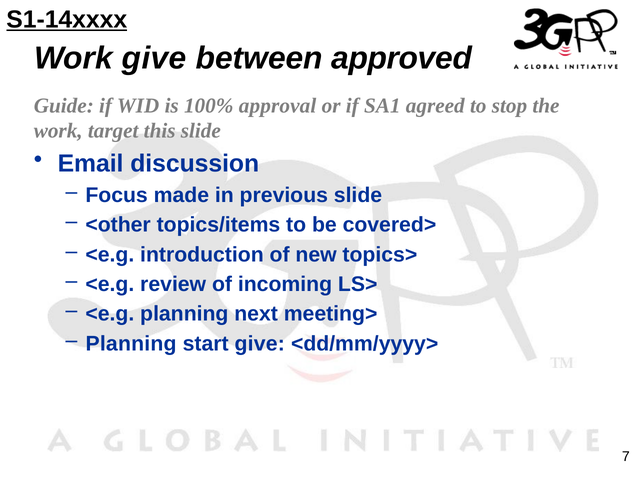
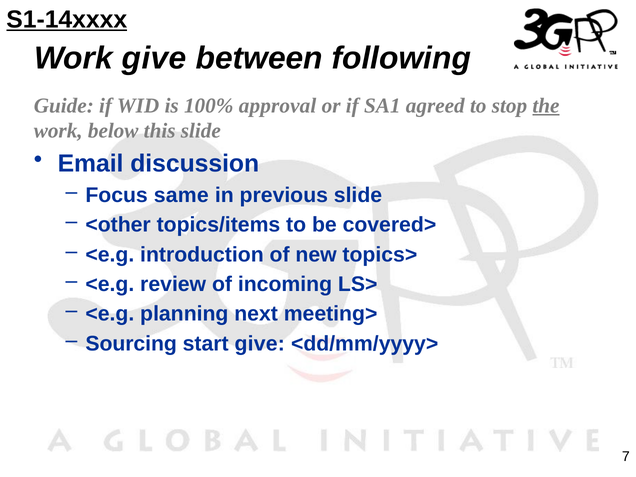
approved: approved -> following
the underline: none -> present
target: target -> below
made: made -> same
Planning at (131, 344): Planning -> Sourcing
